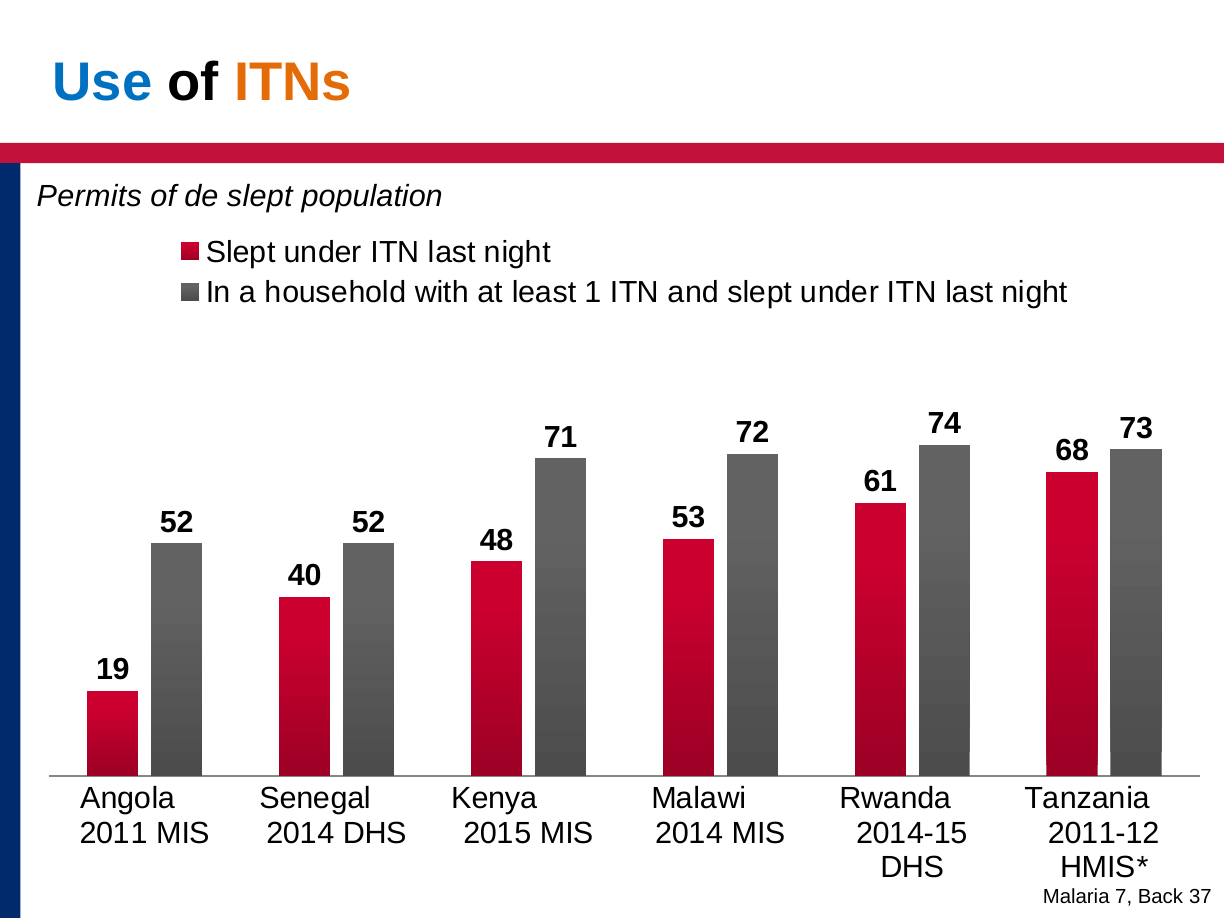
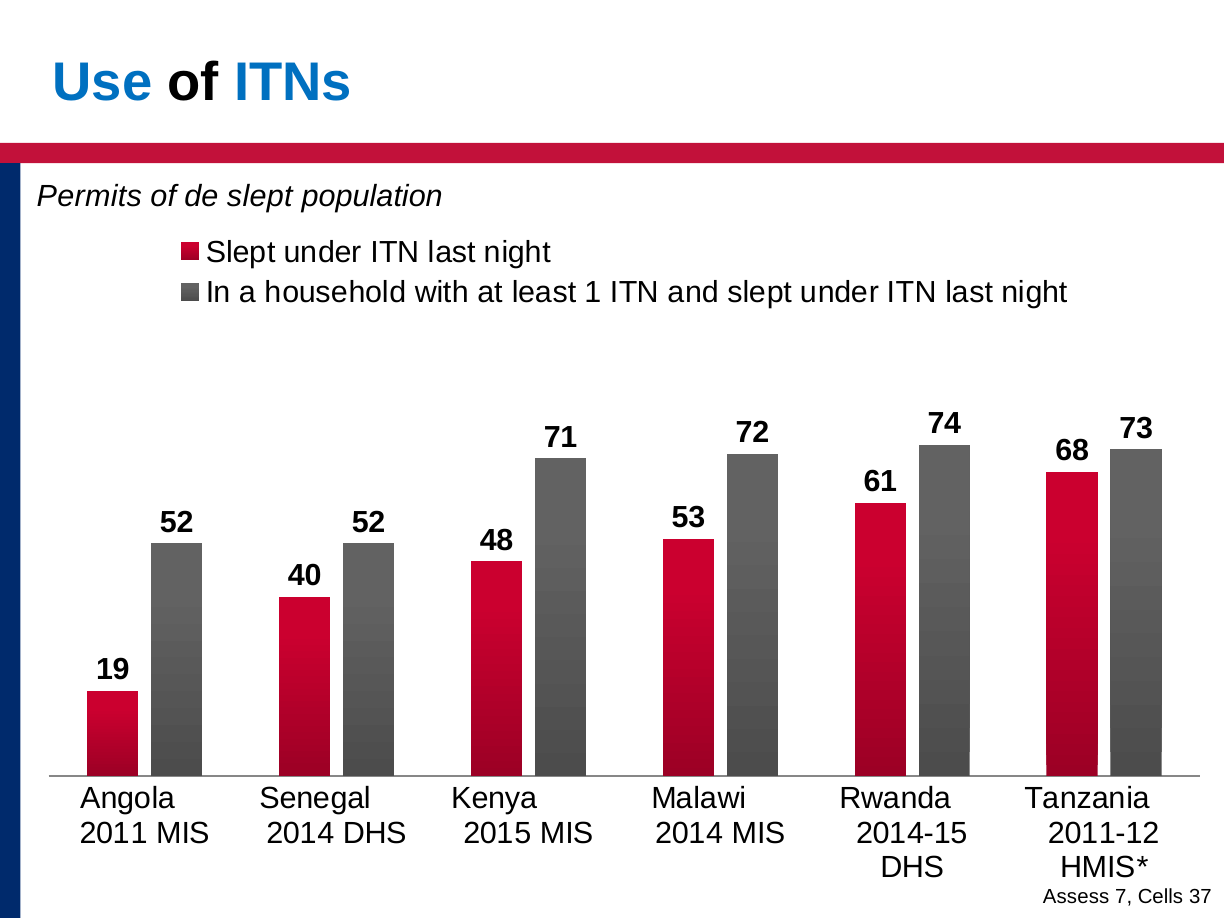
ITNs colour: orange -> blue
Malaria: Malaria -> Assess
Back: Back -> Cells
